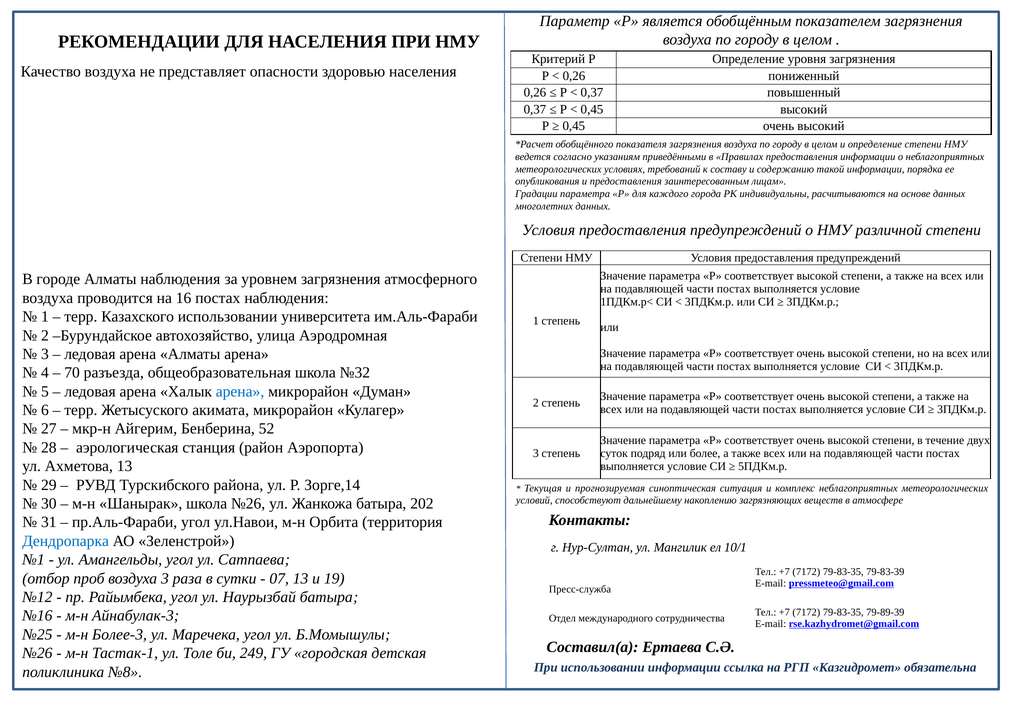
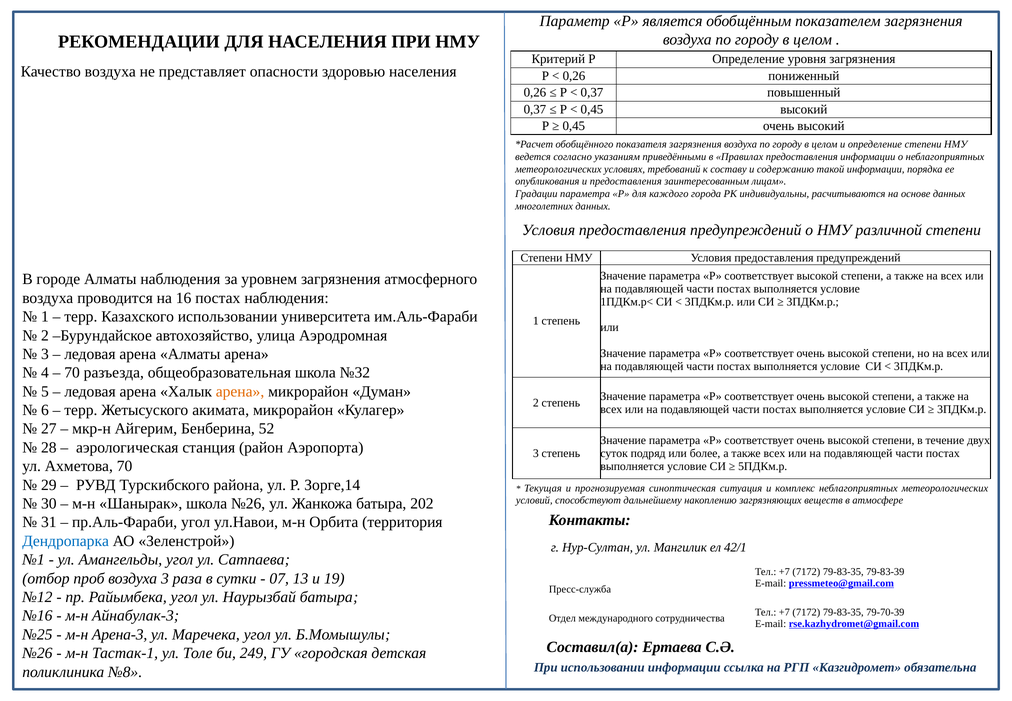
арена at (240, 391) colour: blue -> orange
Ахметова 13: 13 -> 70
10/1: 10/1 -> 42/1
79-89-39: 79-89-39 -> 79-70-39
Более-3: Более-3 -> Арена-3
